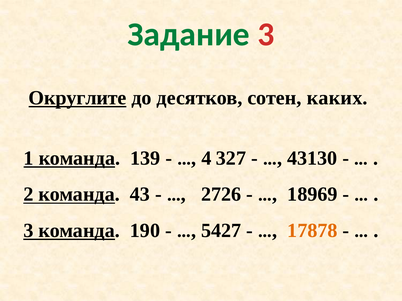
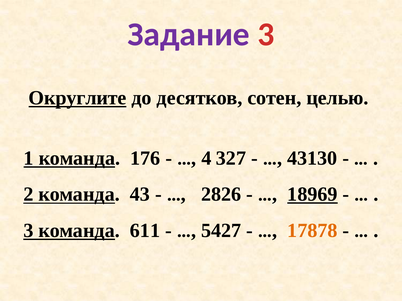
Задание colour: green -> purple
каких: каких -> целью
139: 139 -> 176
2726: 2726 -> 2826
18969 underline: none -> present
190: 190 -> 611
